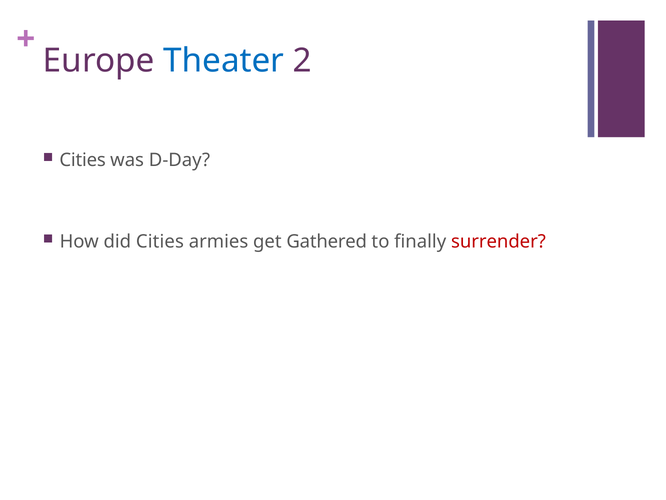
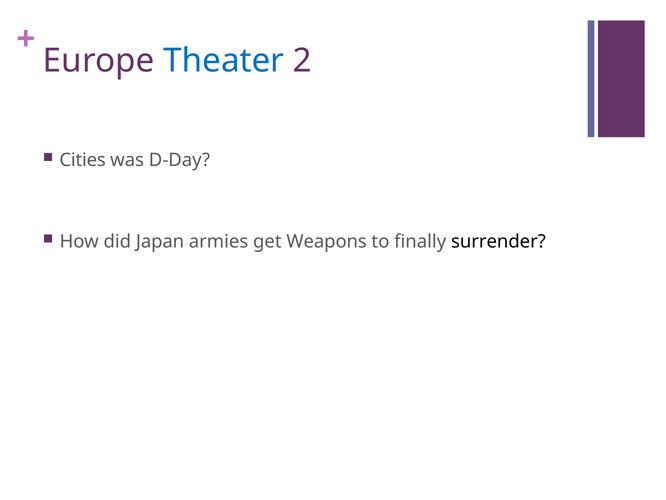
did Cities: Cities -> Japan
Gathered: Gathered -> Weapons
surrender colour: red -> black
